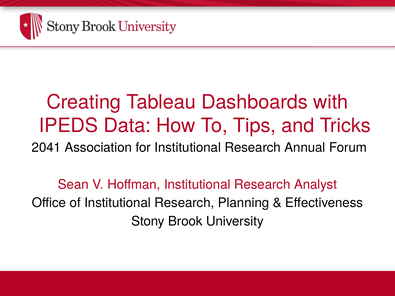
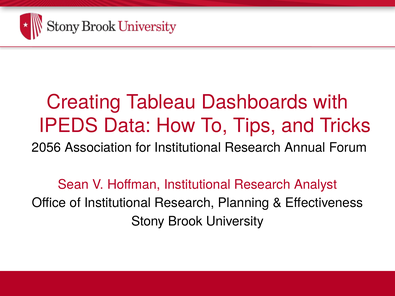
2041: 2041 -> 2056
